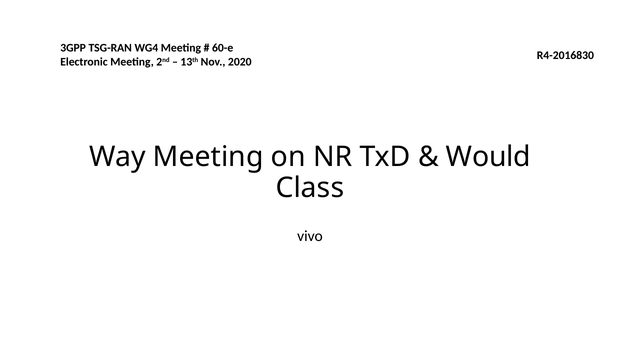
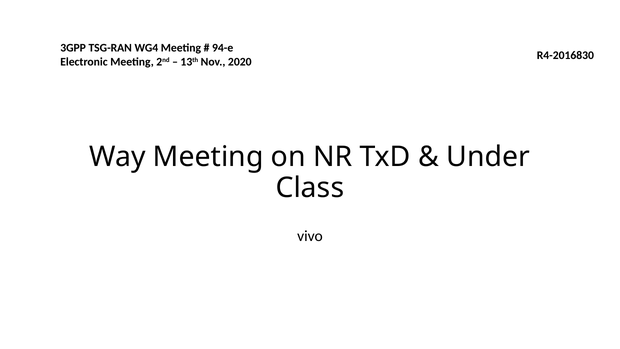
60-e: 60-e -> 94-e
Would: Would -> Under
